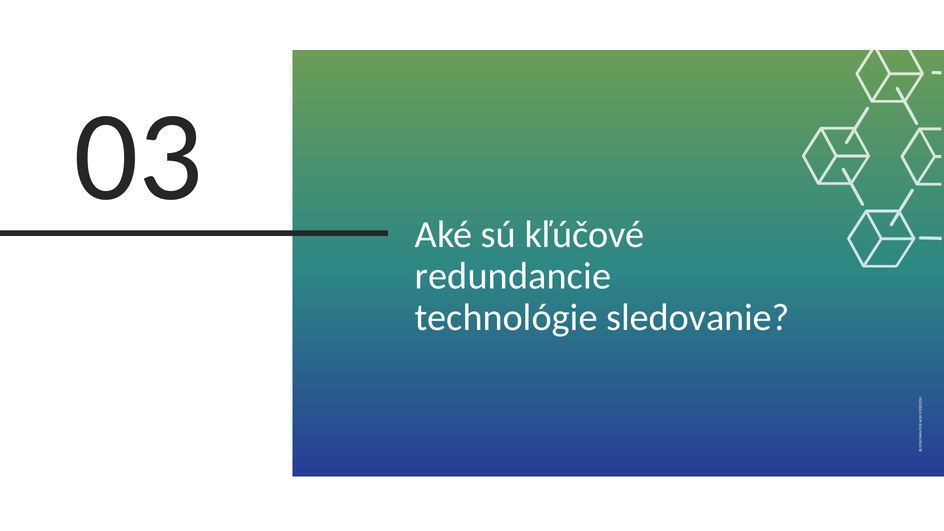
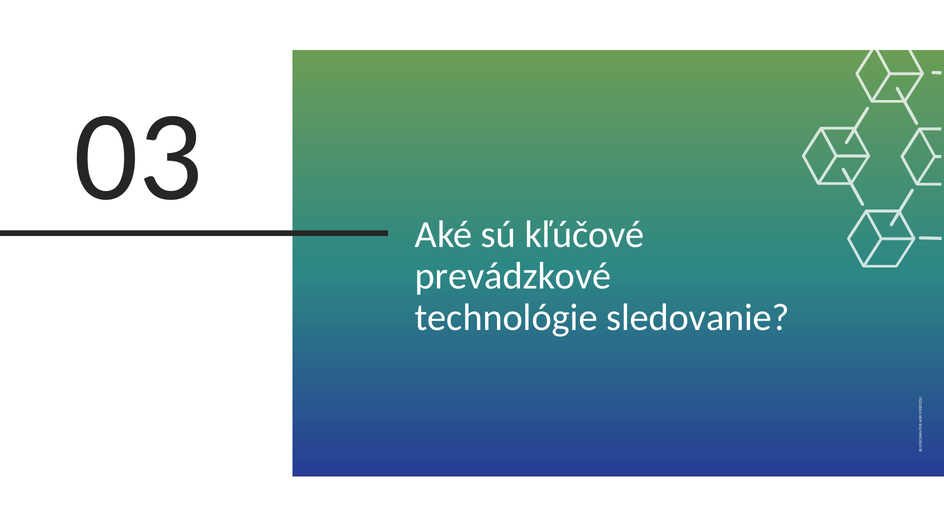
redundancie: redundancie -> prevádzkové
